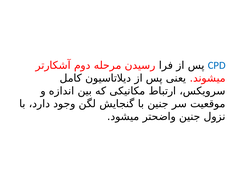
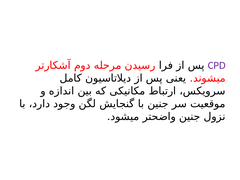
CPD colour: blue -> purple
